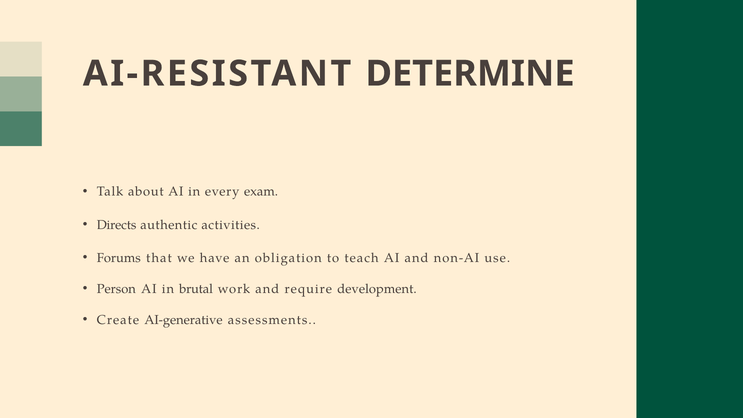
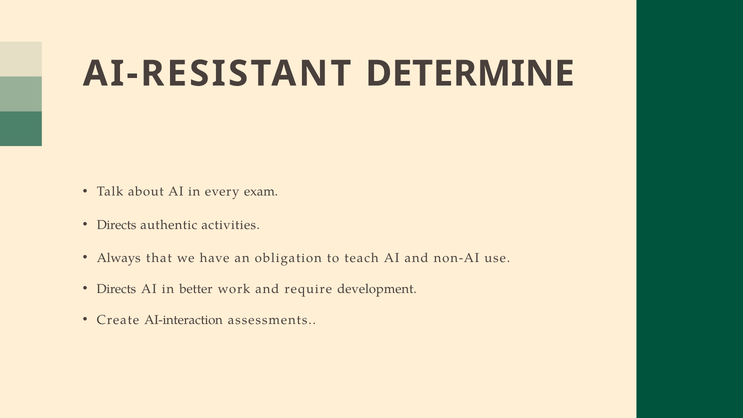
Forums: Forums -> Always
Person at (116, 289): Person -> Directs
brutal: brutal -> better
AI-generative: AI-generative -> AI-interaction
